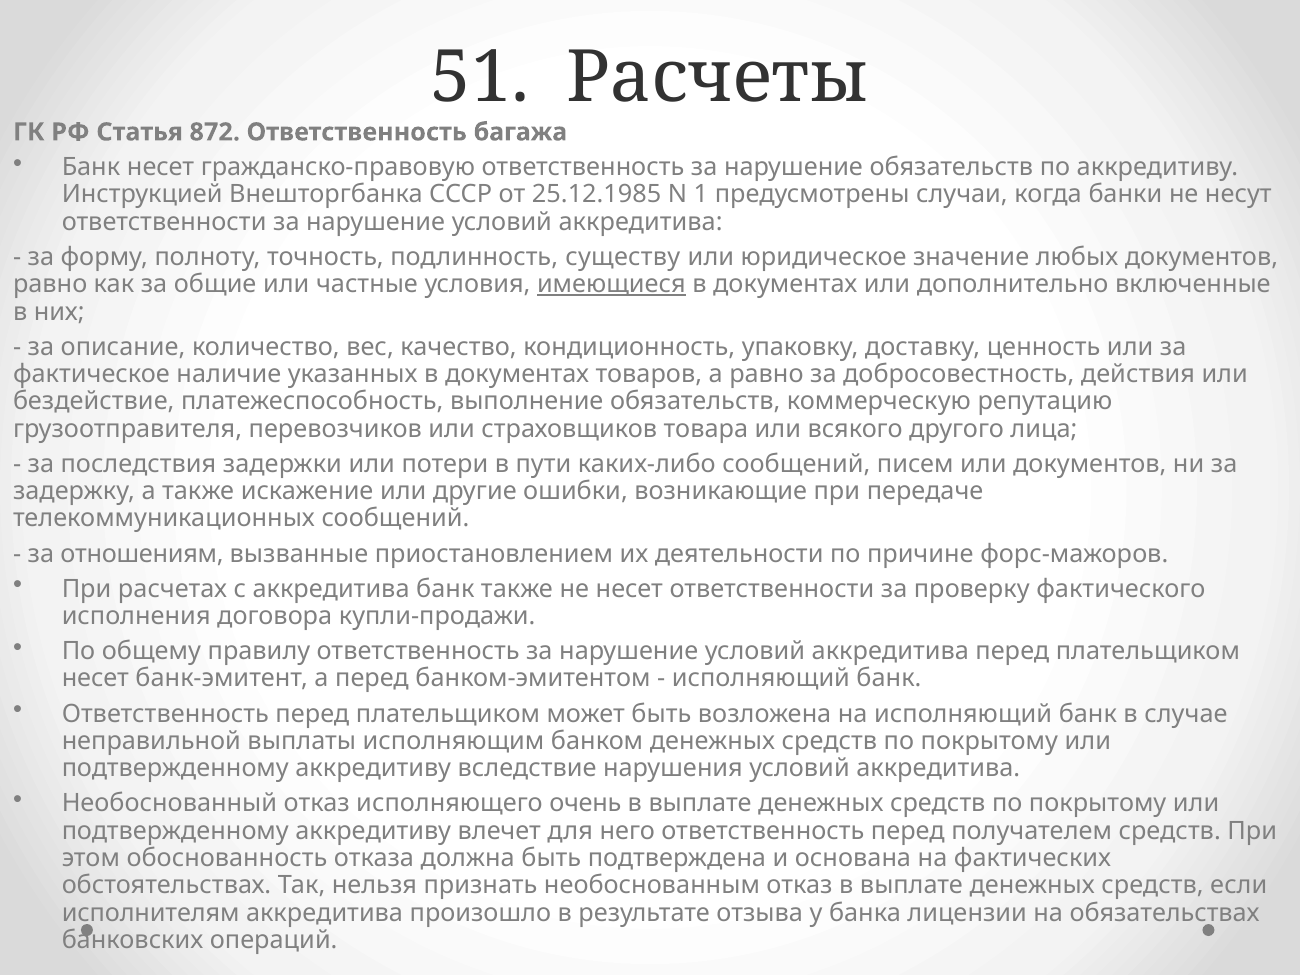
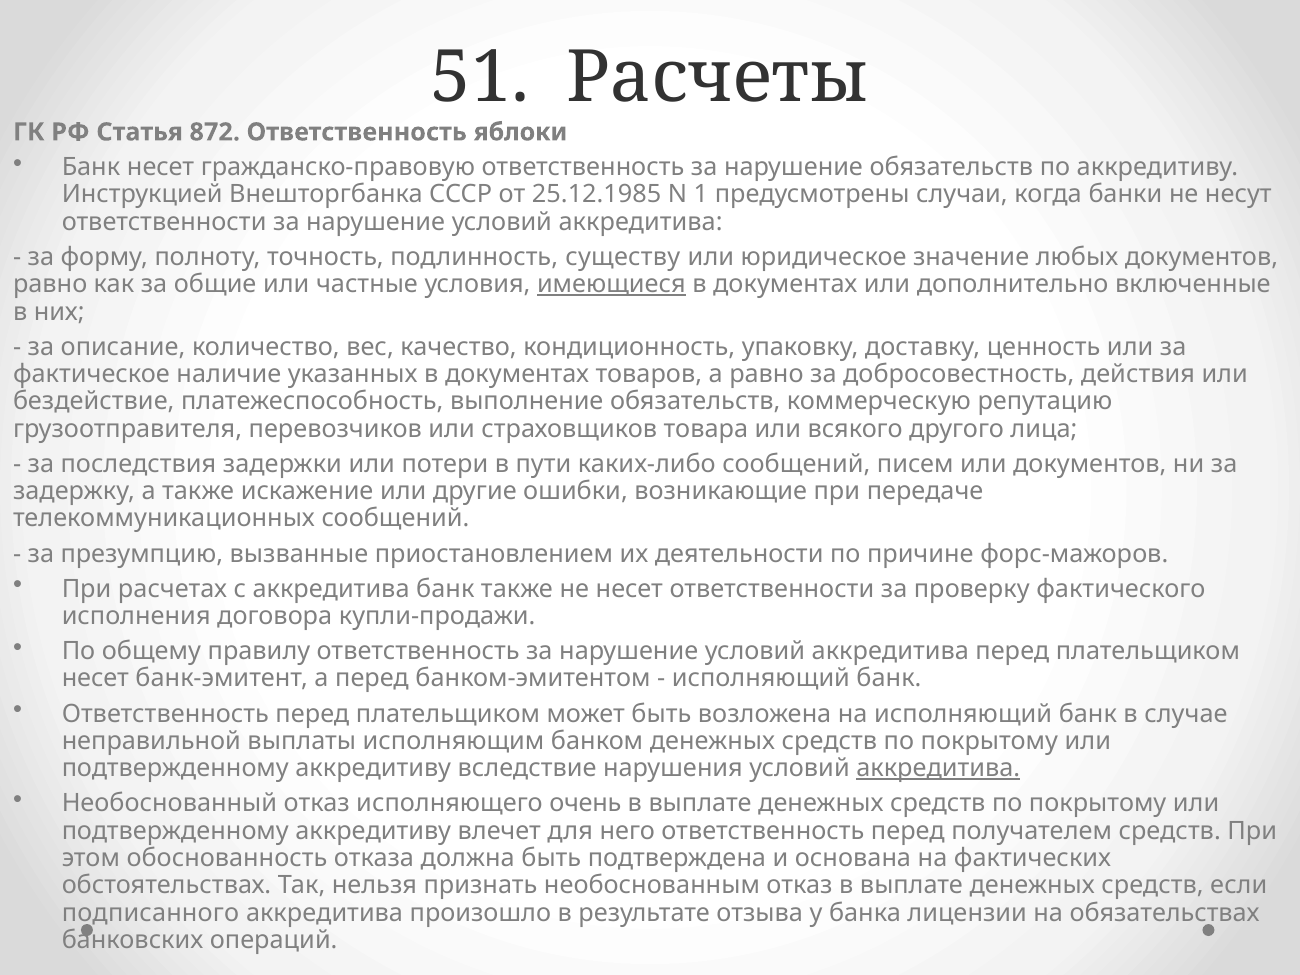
багажа: багажа -> яблоки
отношениям: отношениям -> презумпцию
аккредитива at (938, 768) underline: none -> present
исполнителям: исполнителям -> подписанного
